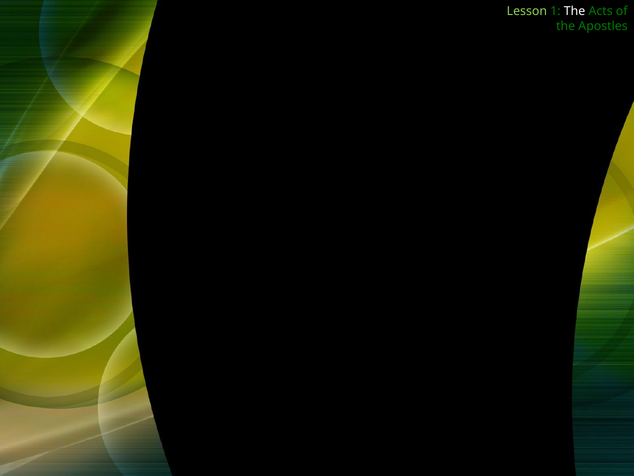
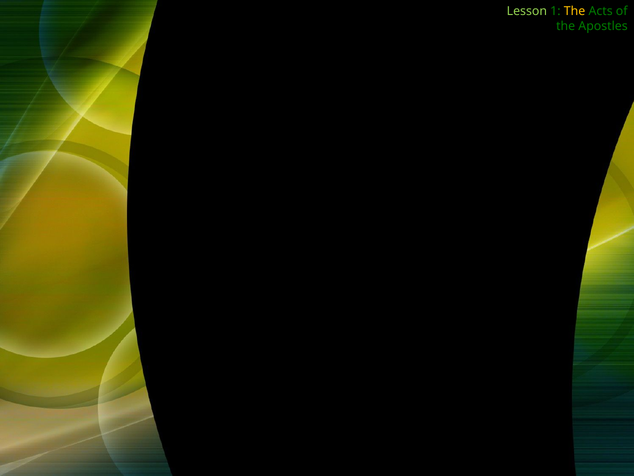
The at (575, 11) colour: white -> yellow
